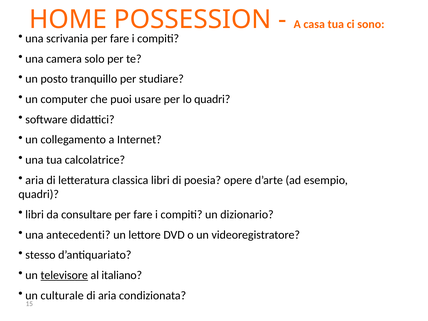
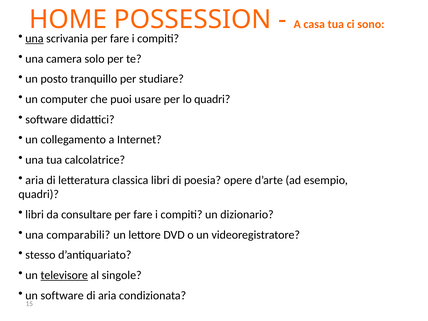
una at (34, 39) underline: none -> present
antecedenti: antecedenti -> comparabili
italiano: italiano -> singole
un culturale: culturale -> software
